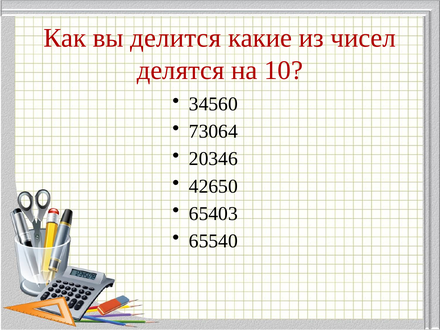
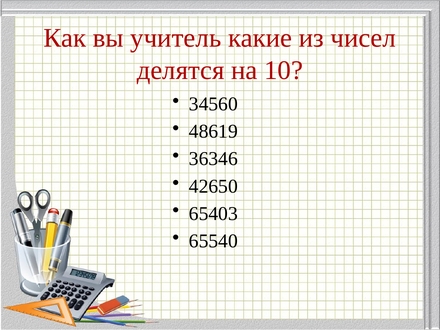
делится: делится -> учитель
73064: 73064 -> 48619
20346: 20346 -> 36346
